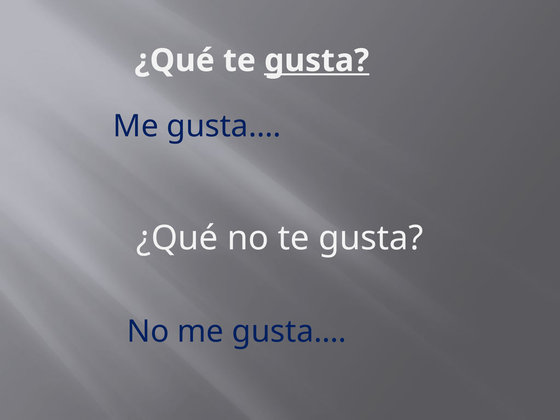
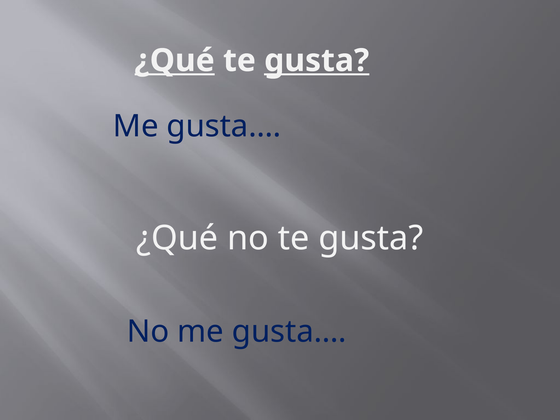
¿Qué at (175, 61) underline: none -> present
